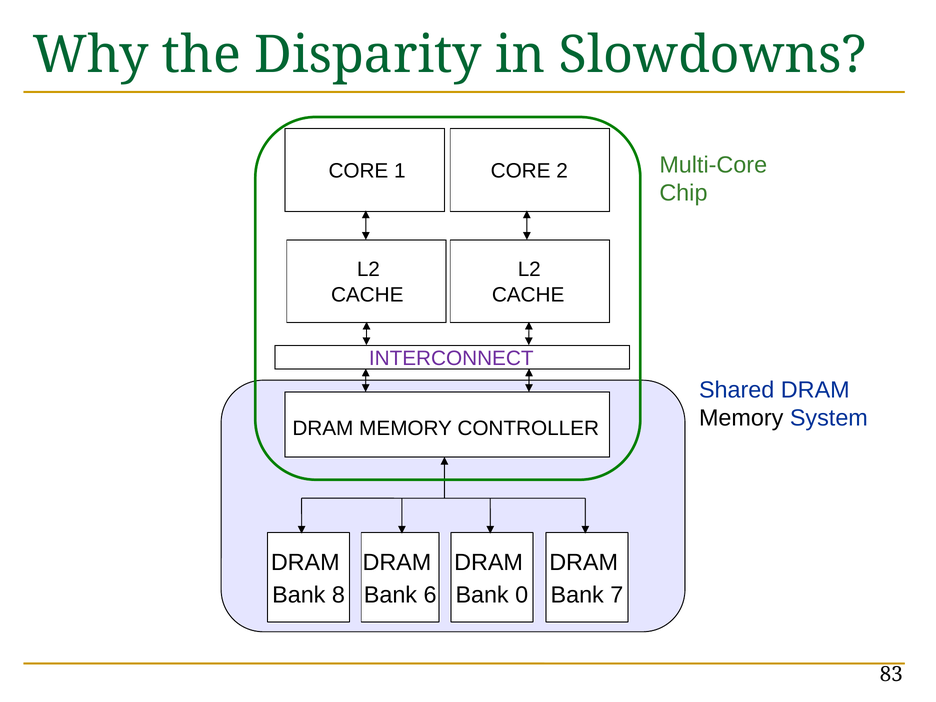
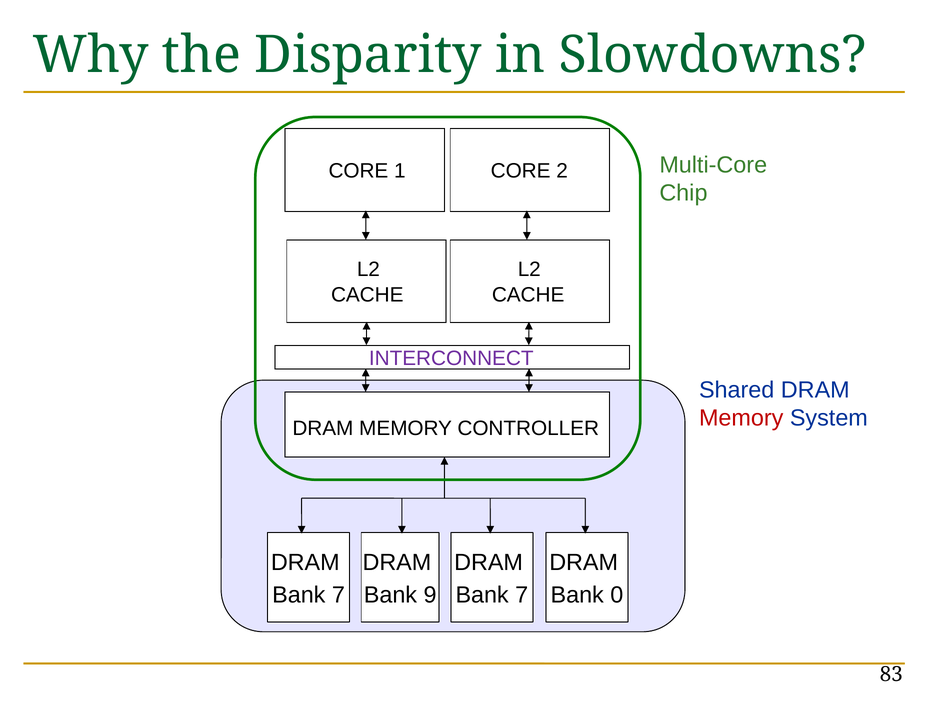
Memory at (741, 418) colour: black -> red
8 at (338, 595): 8 -> 7
6: 6 -> 9
0 at (522, 595): 0 -> 7
7: 7 -> 0
